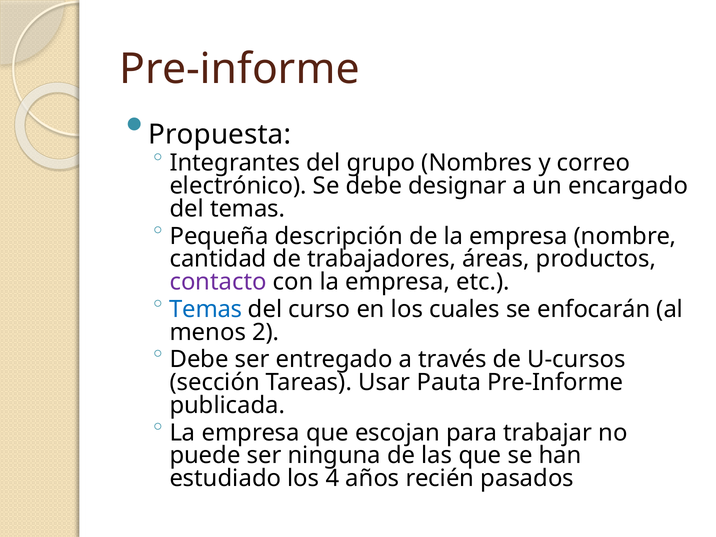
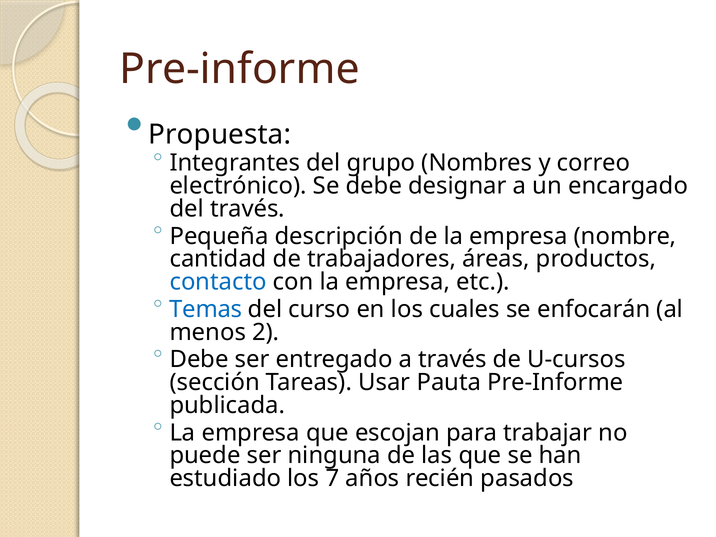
del temas: temas -> través
contacto colour: purple -> blue
4: 4 -> 7
